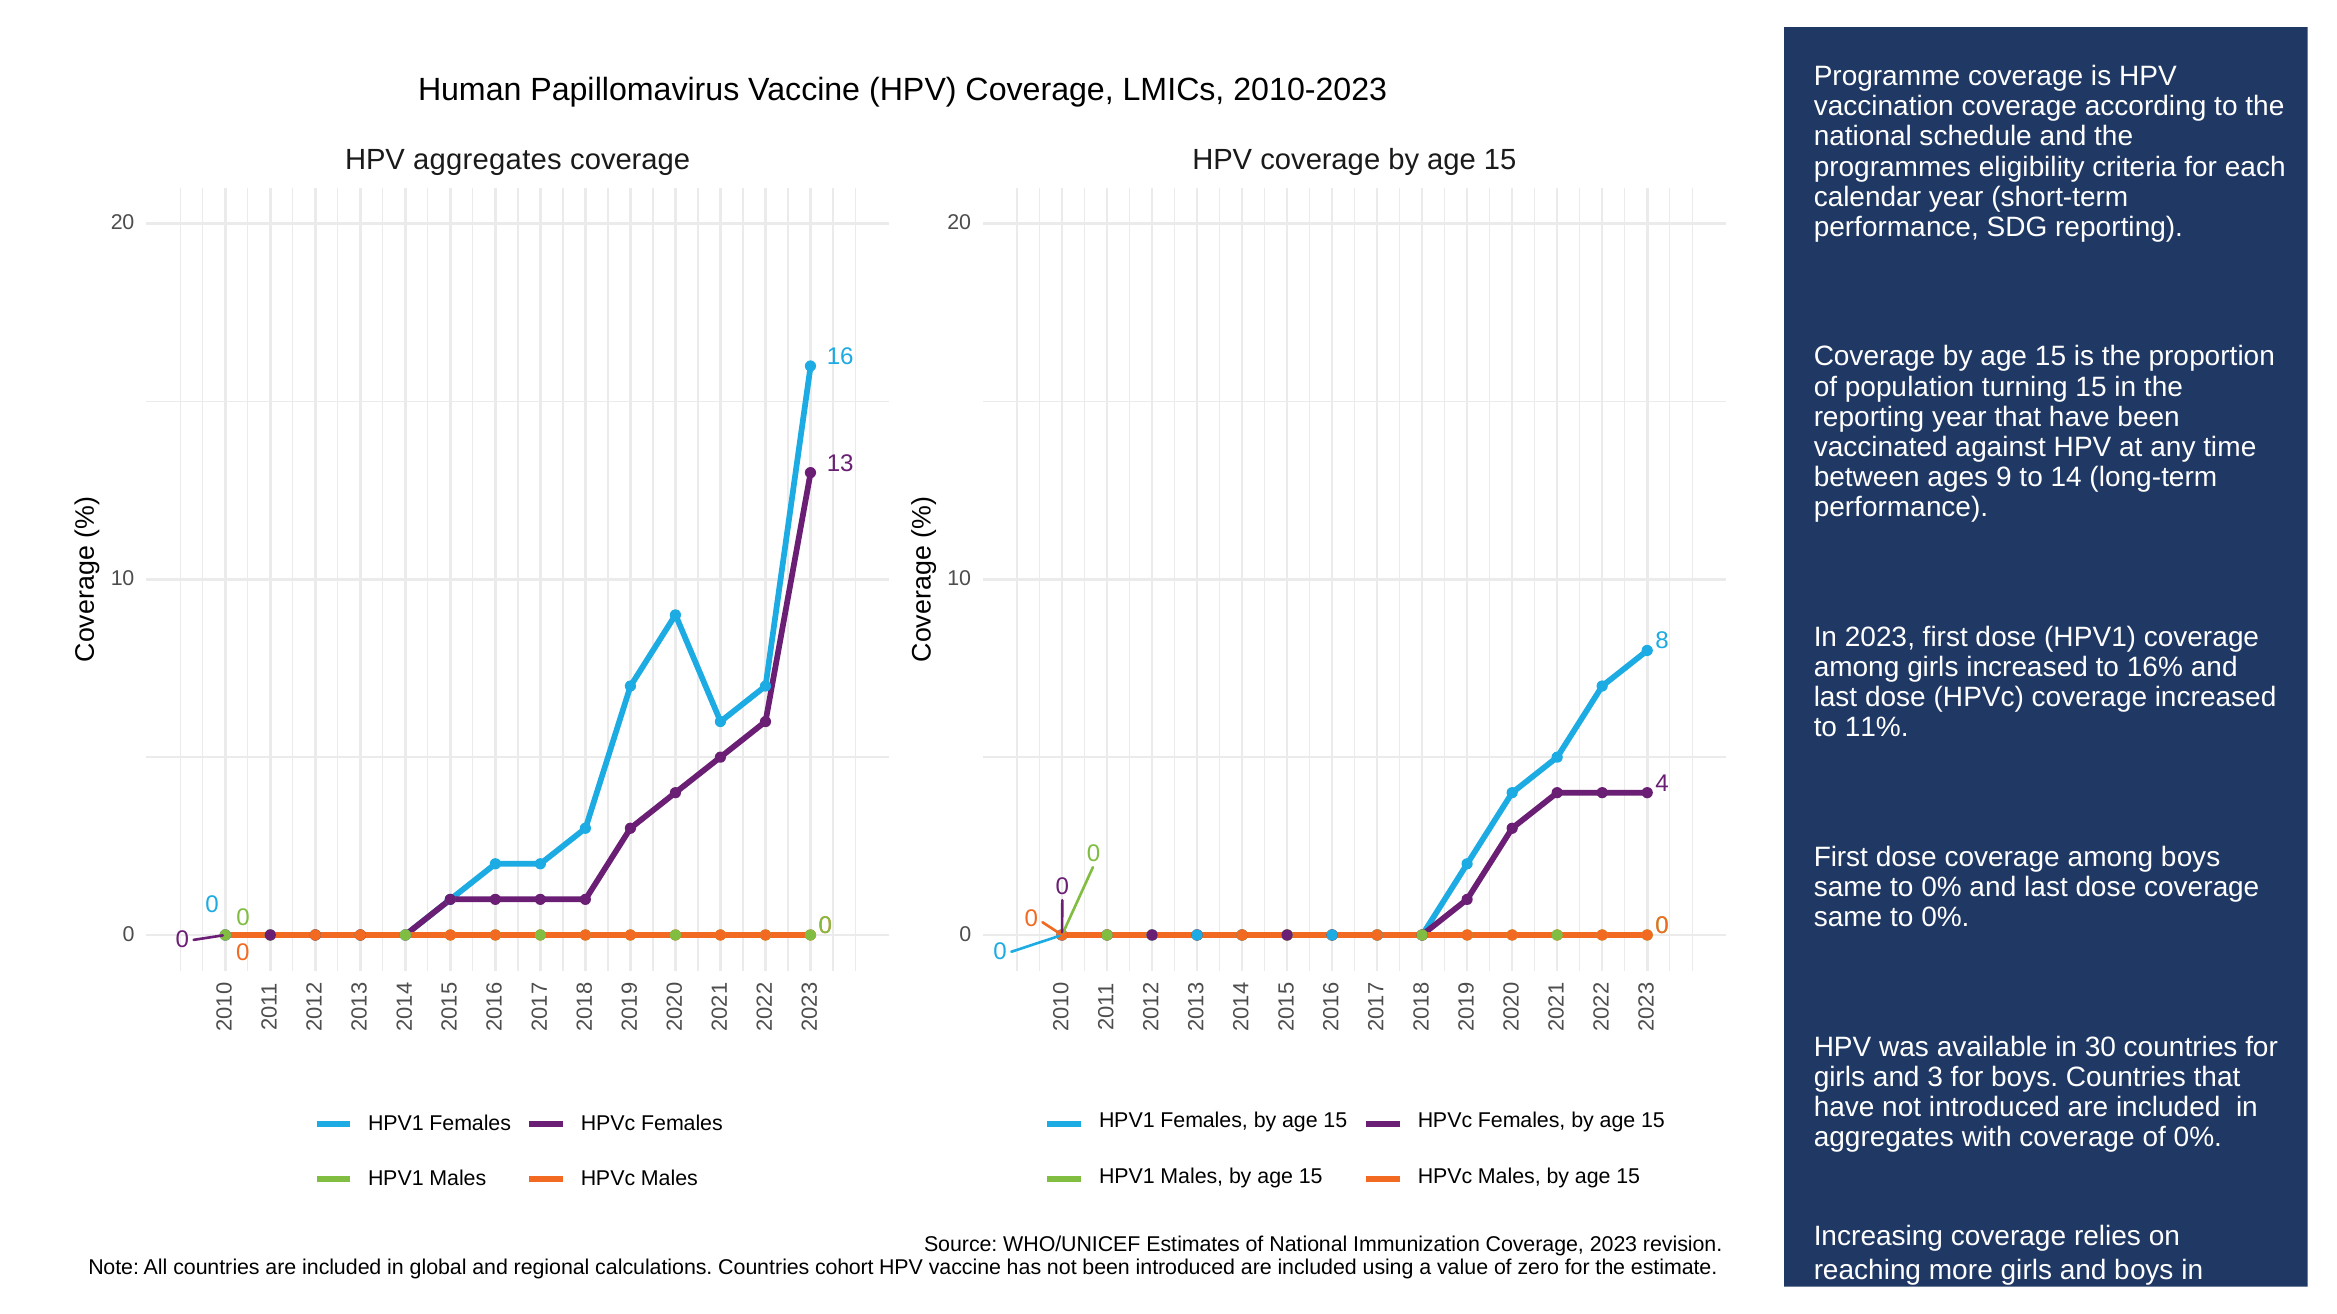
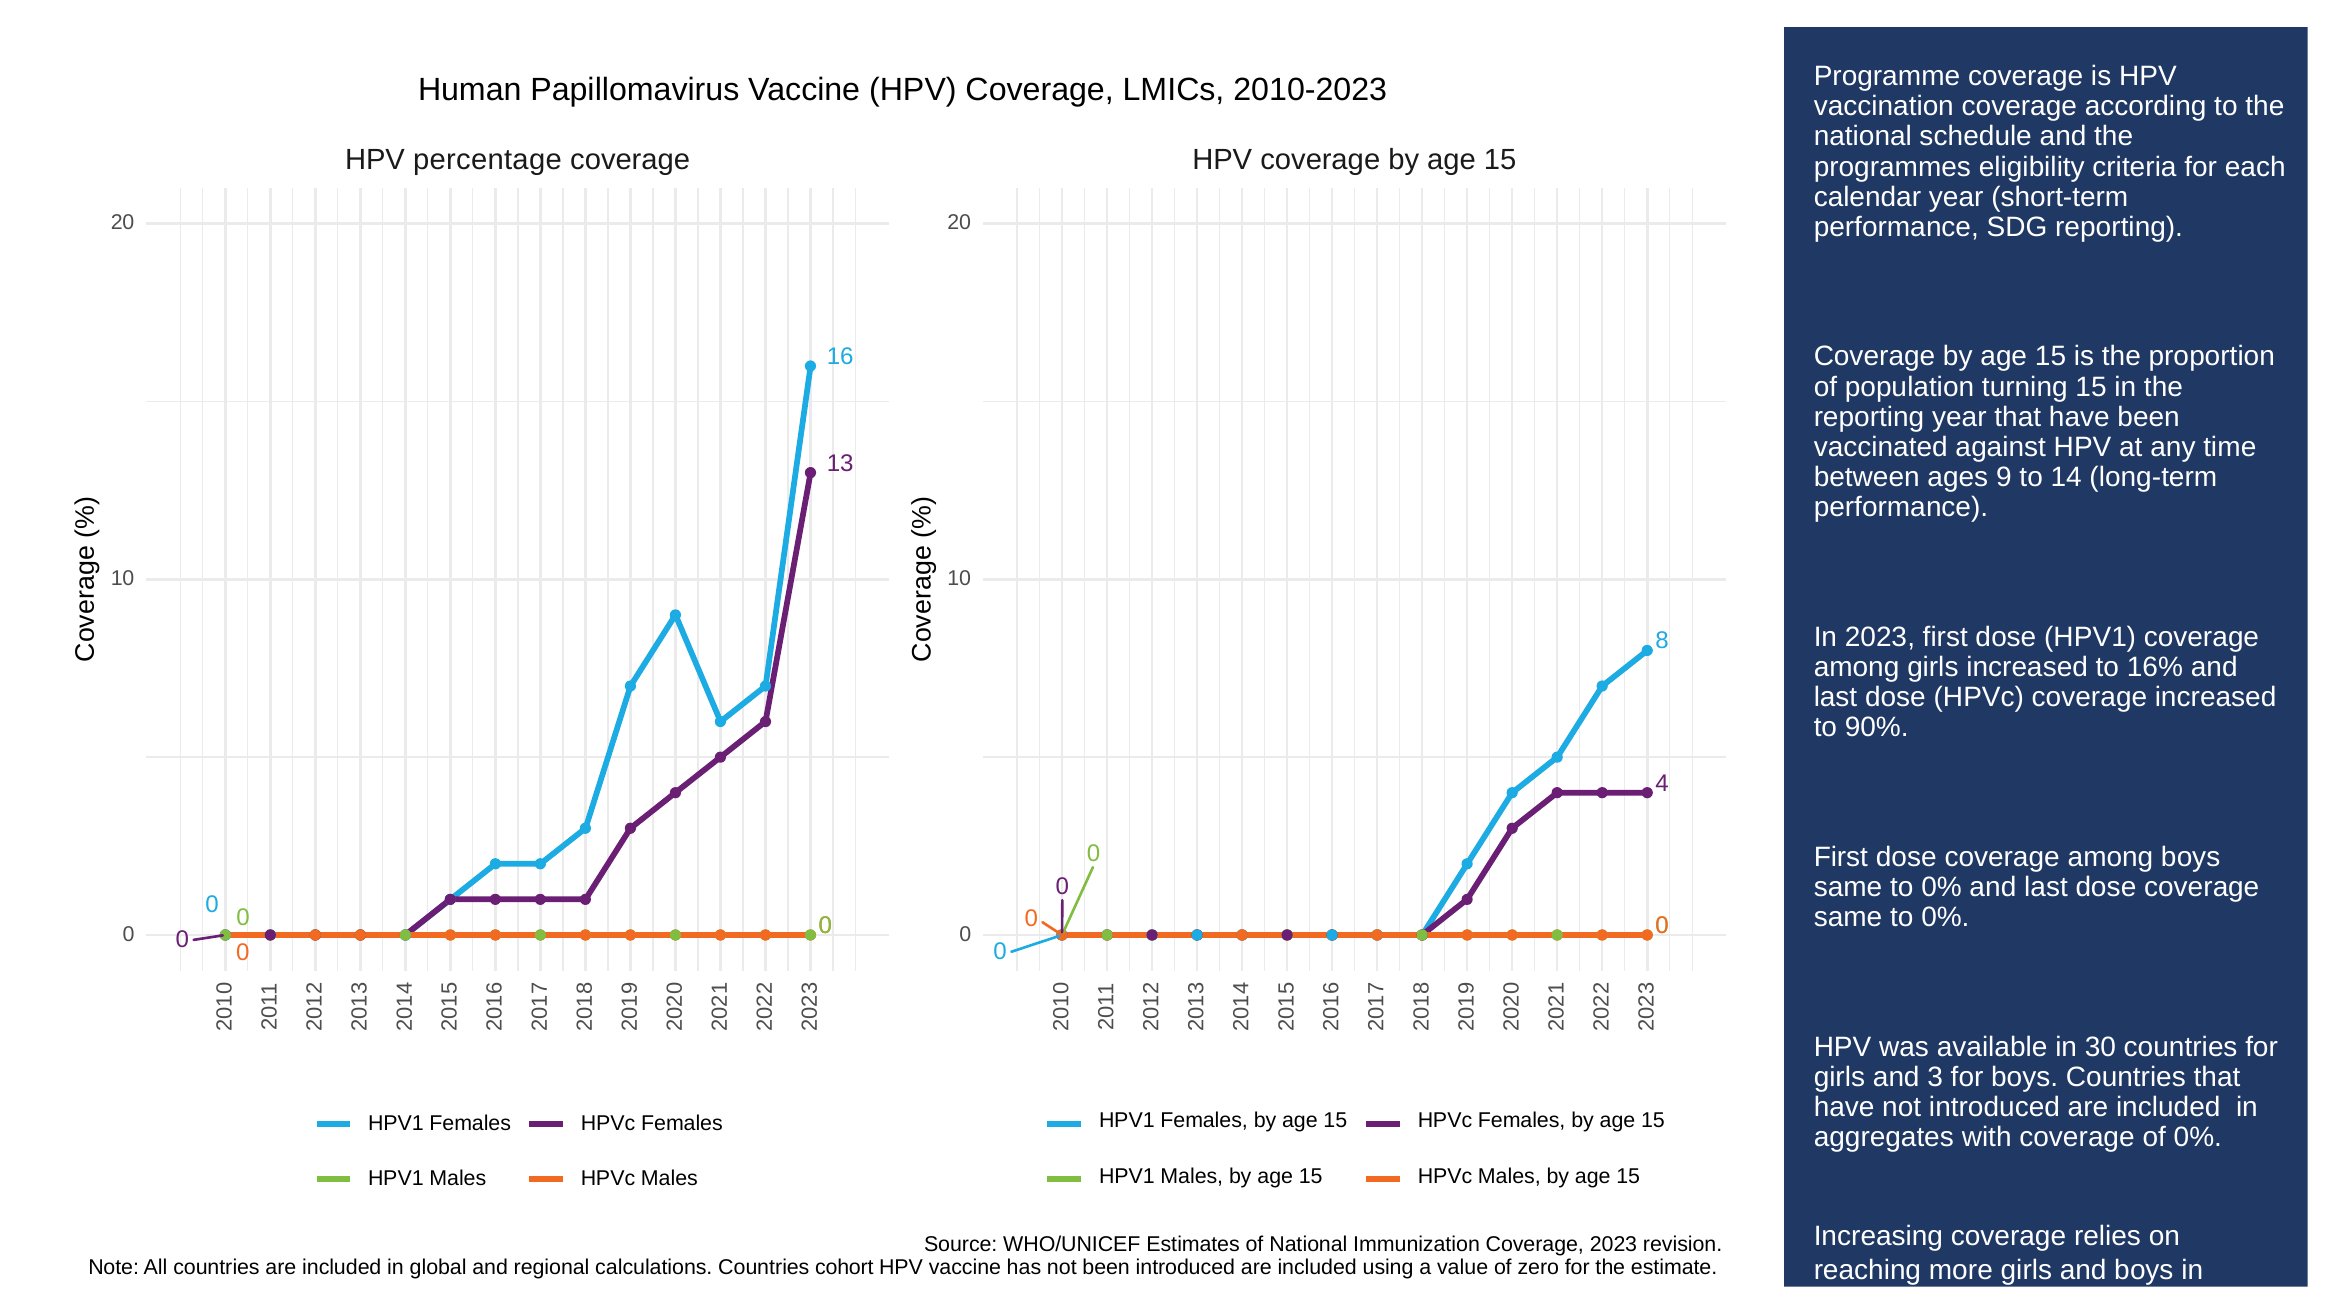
HPV aggregates: aggregates -> percentage
11%: 11% -> 90%
